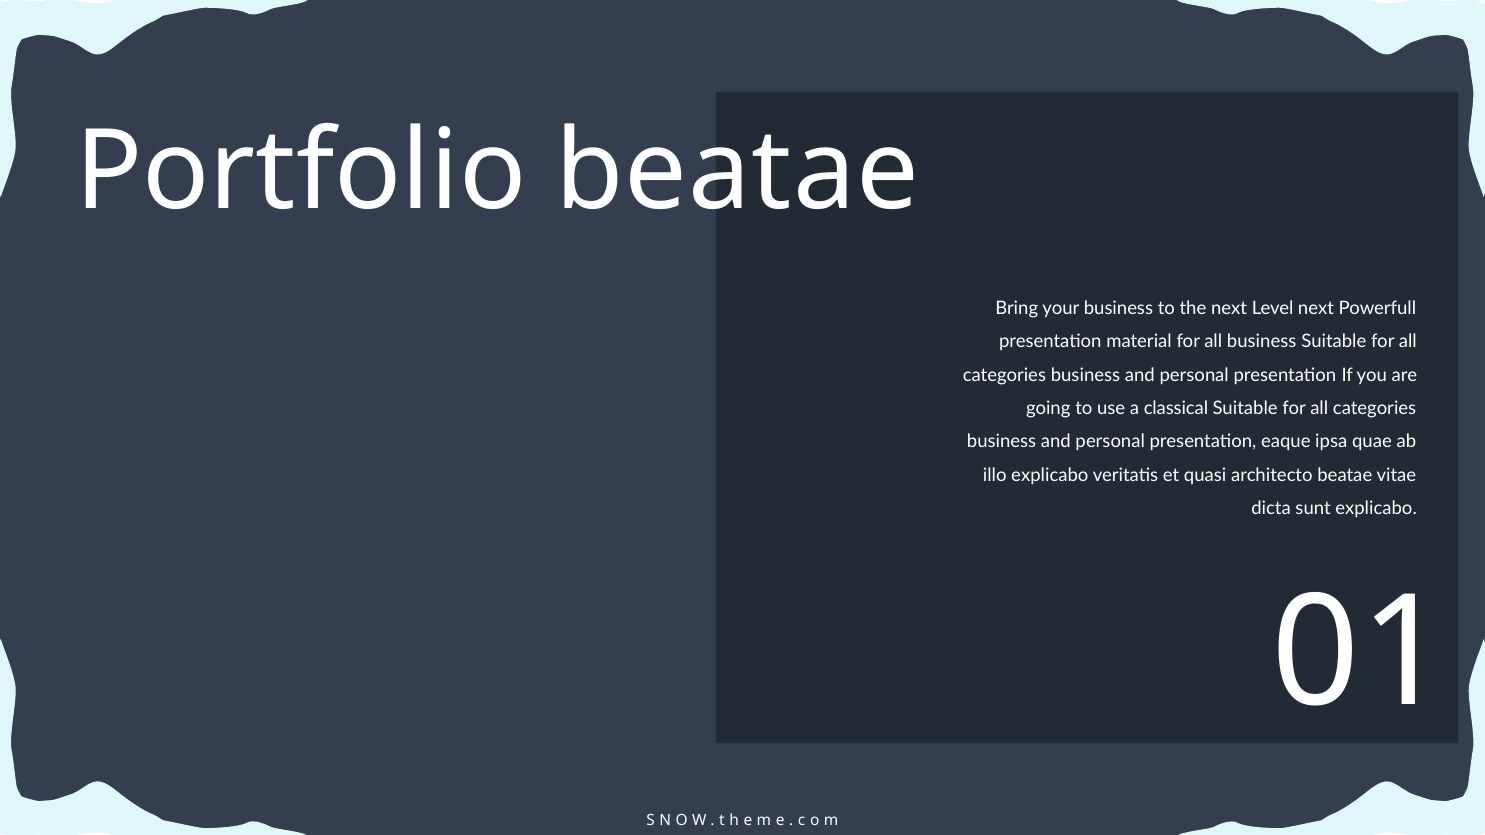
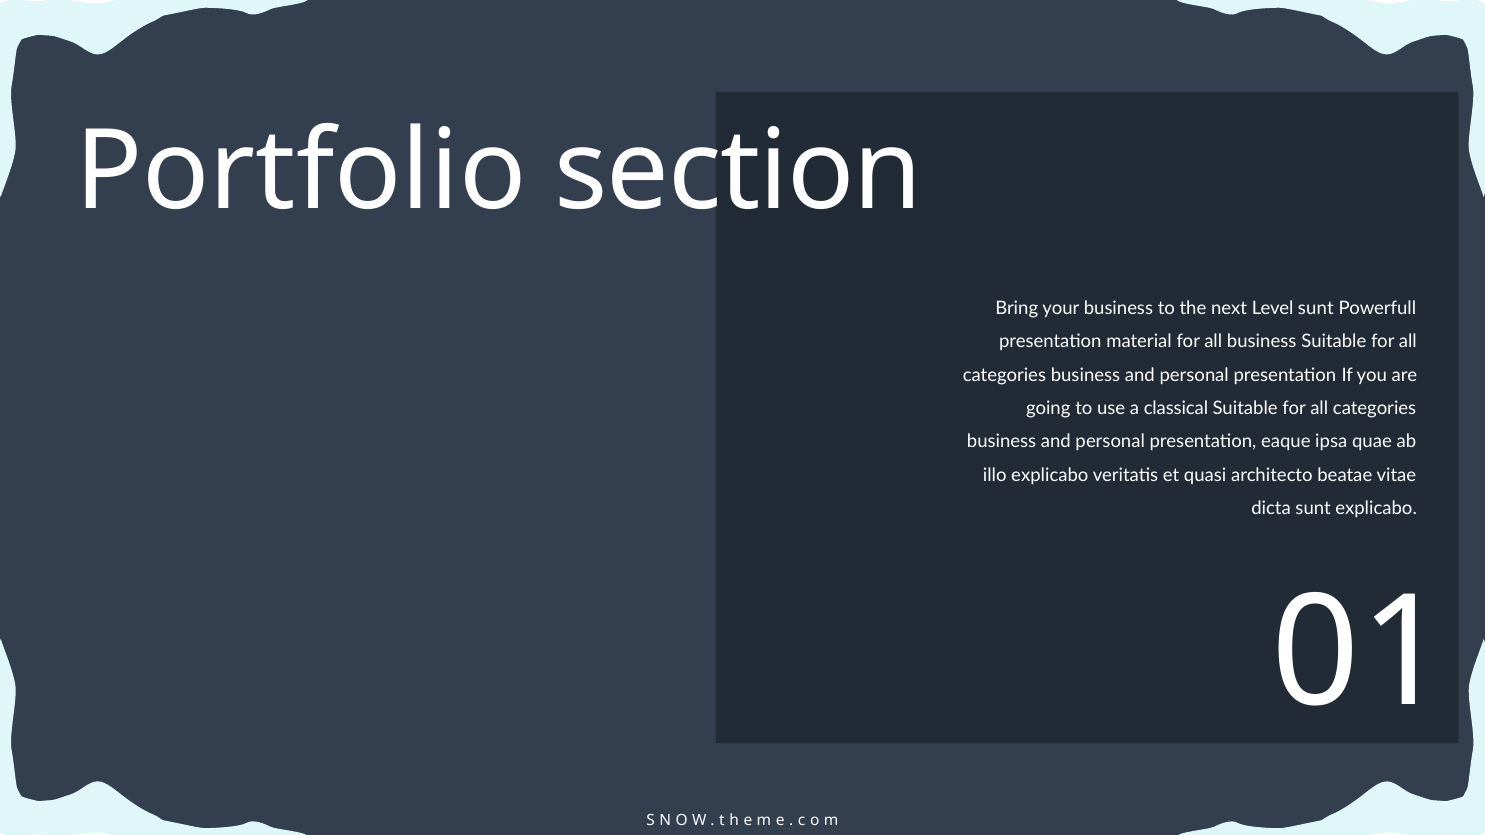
Portfolio beatae: beatae -> section
Level next: next -> sunt
